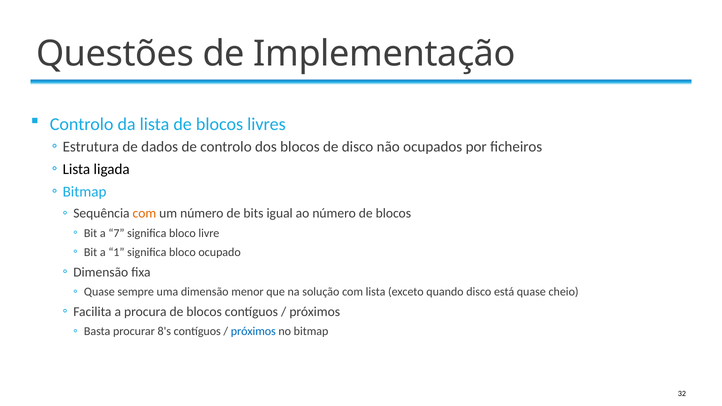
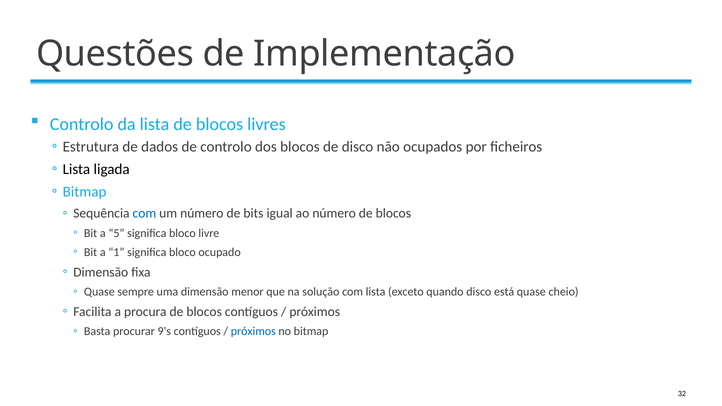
com at (144, 213) colour: orange -> blue
7: 7 -> 5
8's: 8's -> 9's
